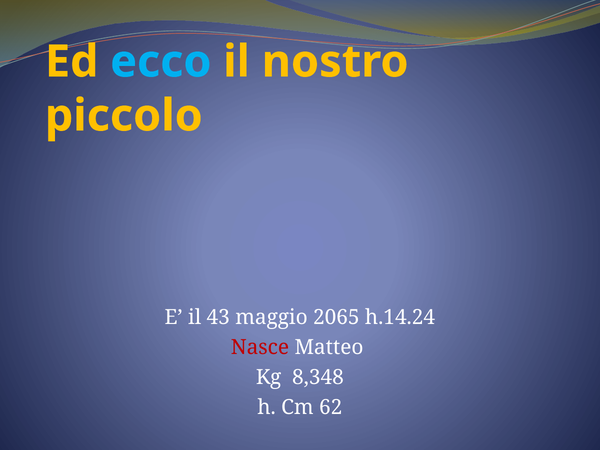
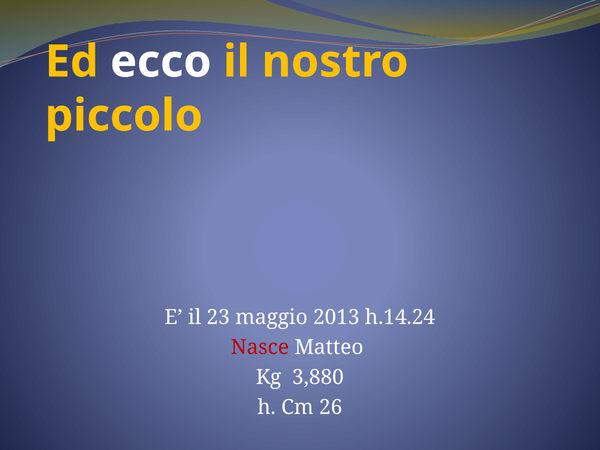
ecco colour: light blue -> white
43: 43 -> 23
2065: 2065 -> 2013
8,348: 8,348 -> 3,880
62: 62 -> 26
